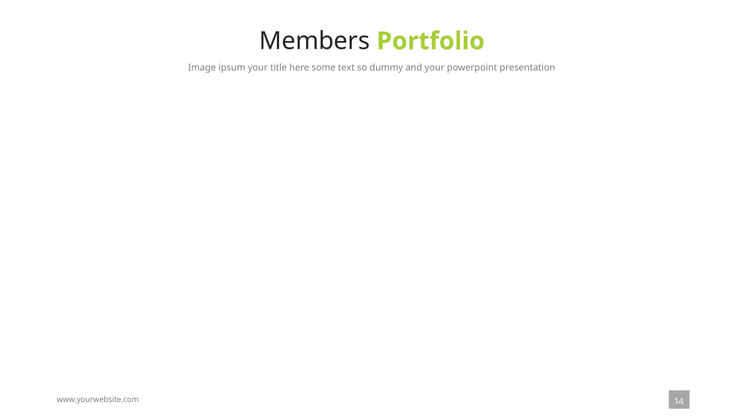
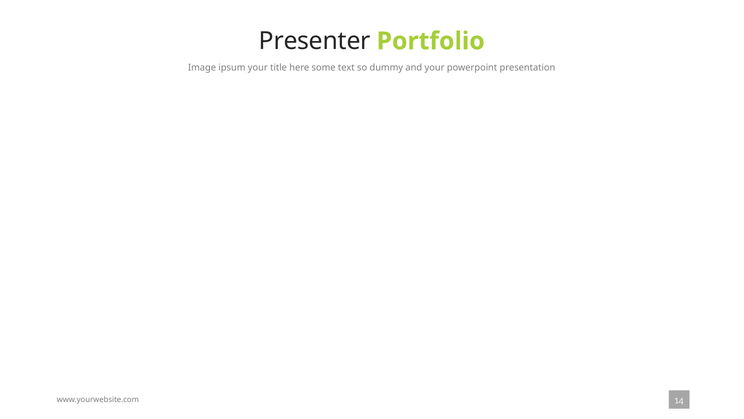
Members: Members -> Presenter
